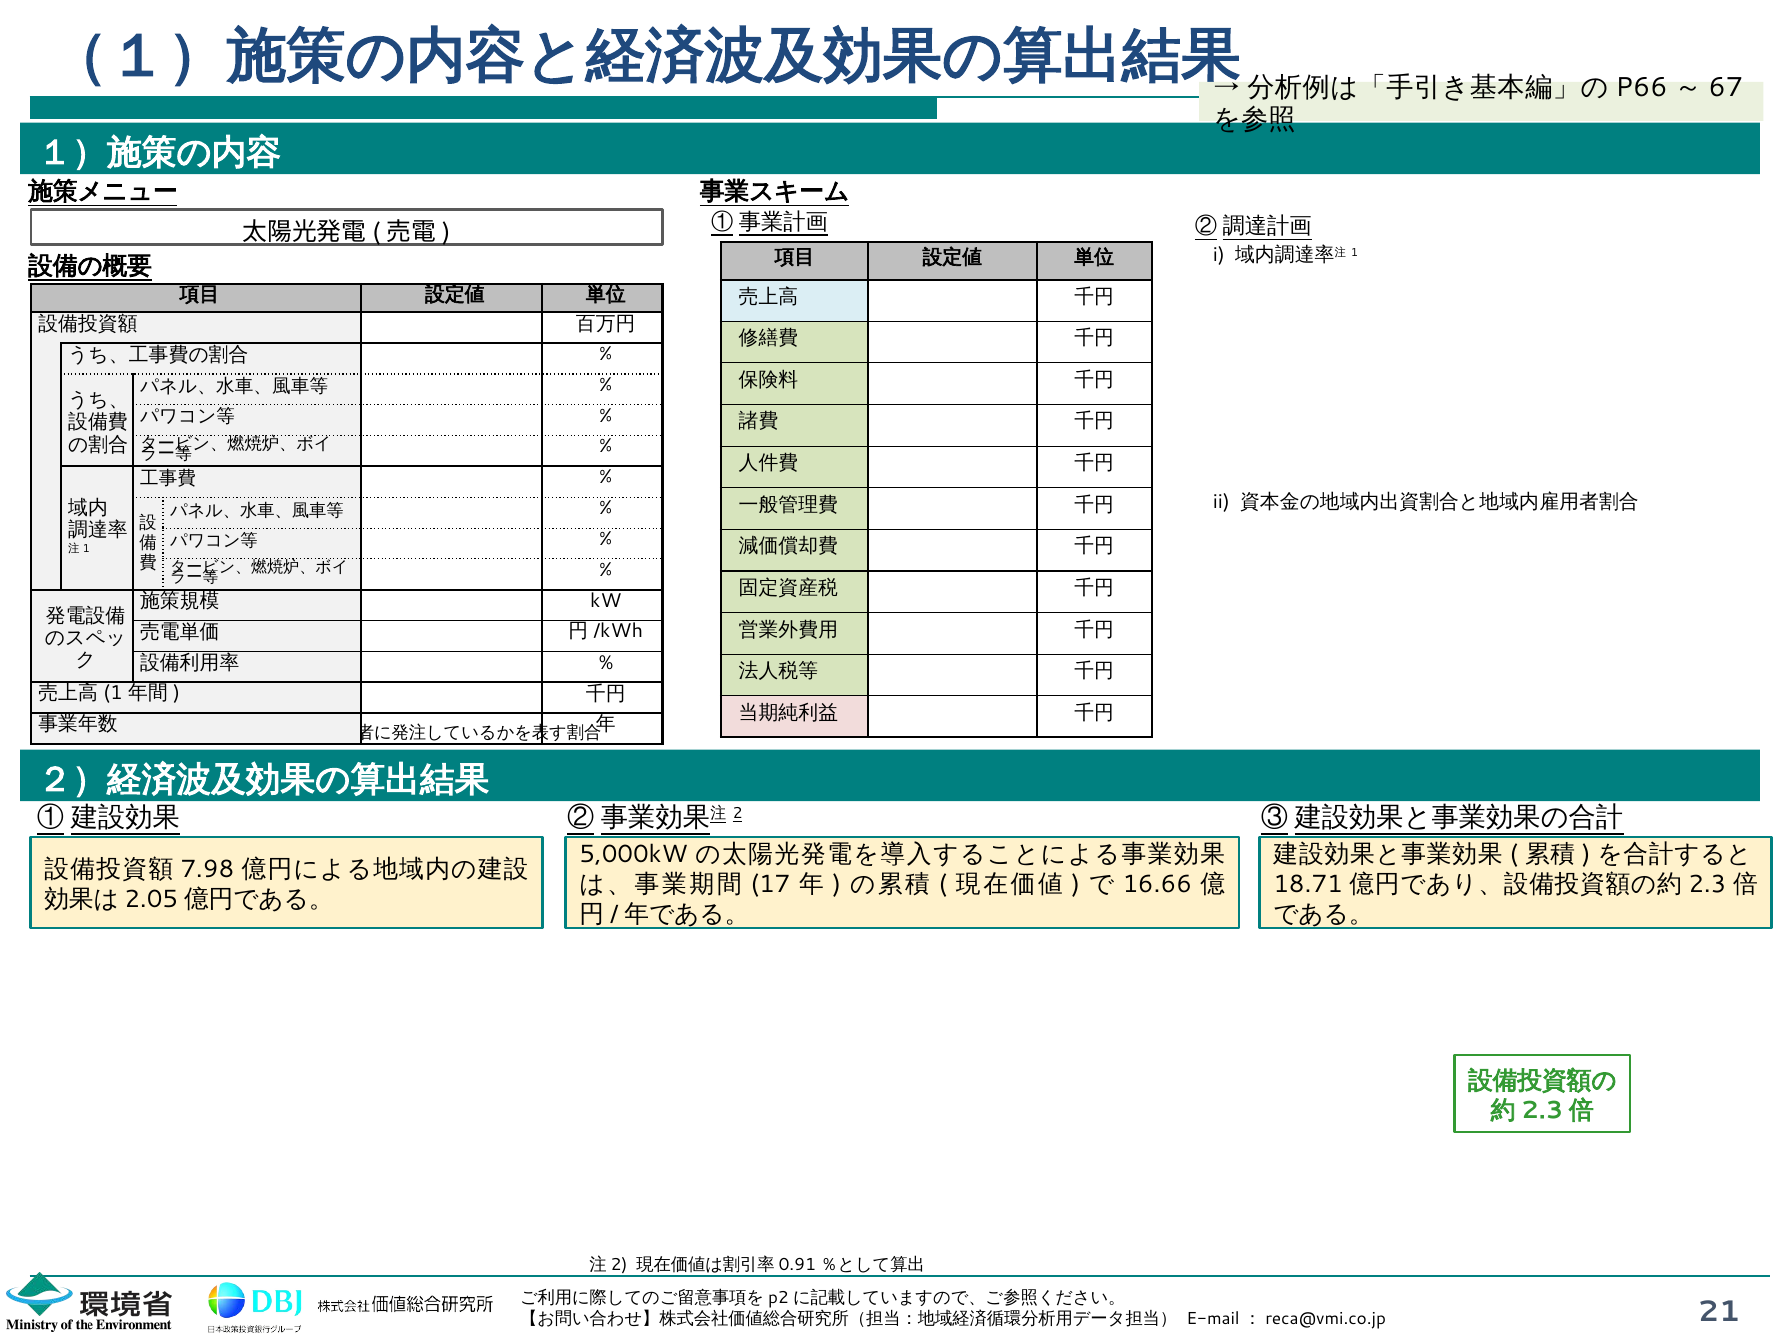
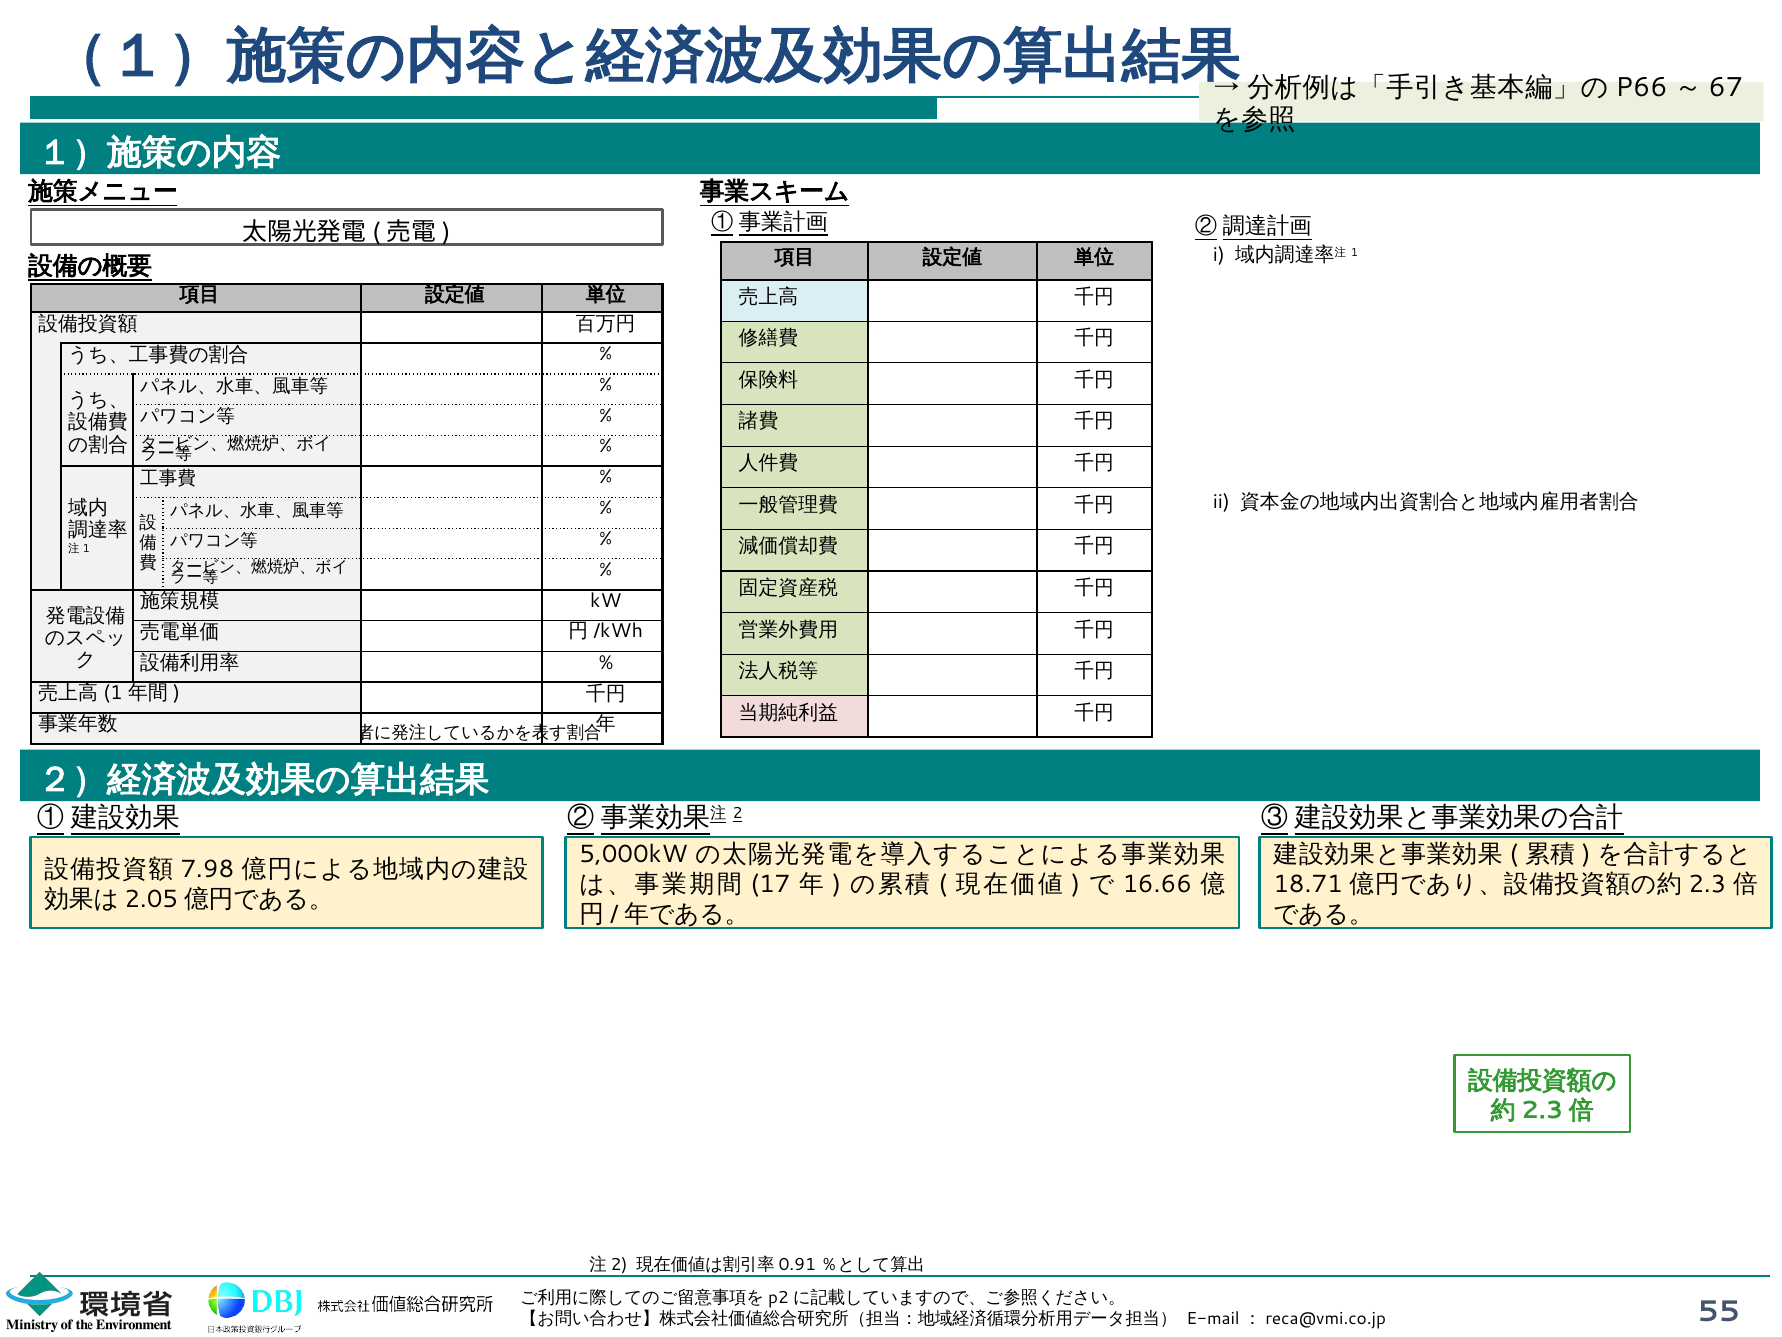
21: 21 -> 55
